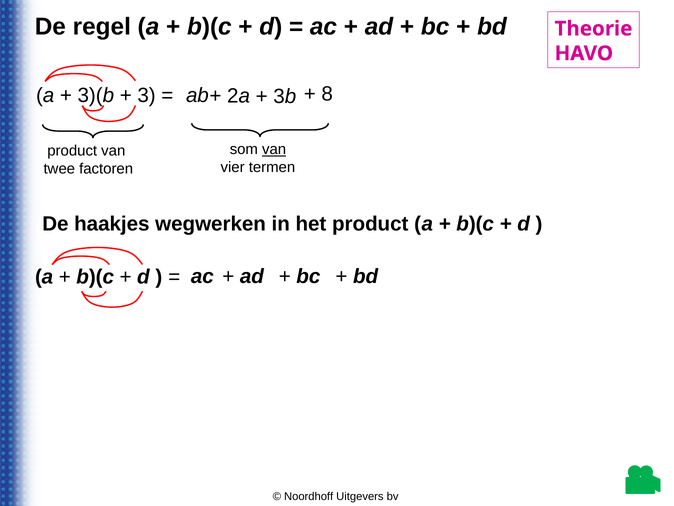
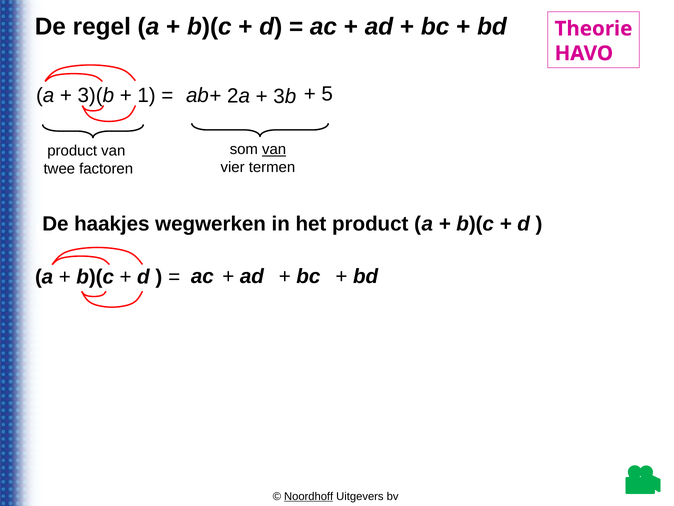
3: 3 -> 1
8: 8 -> 5
Noordhoff underline: none -> present
